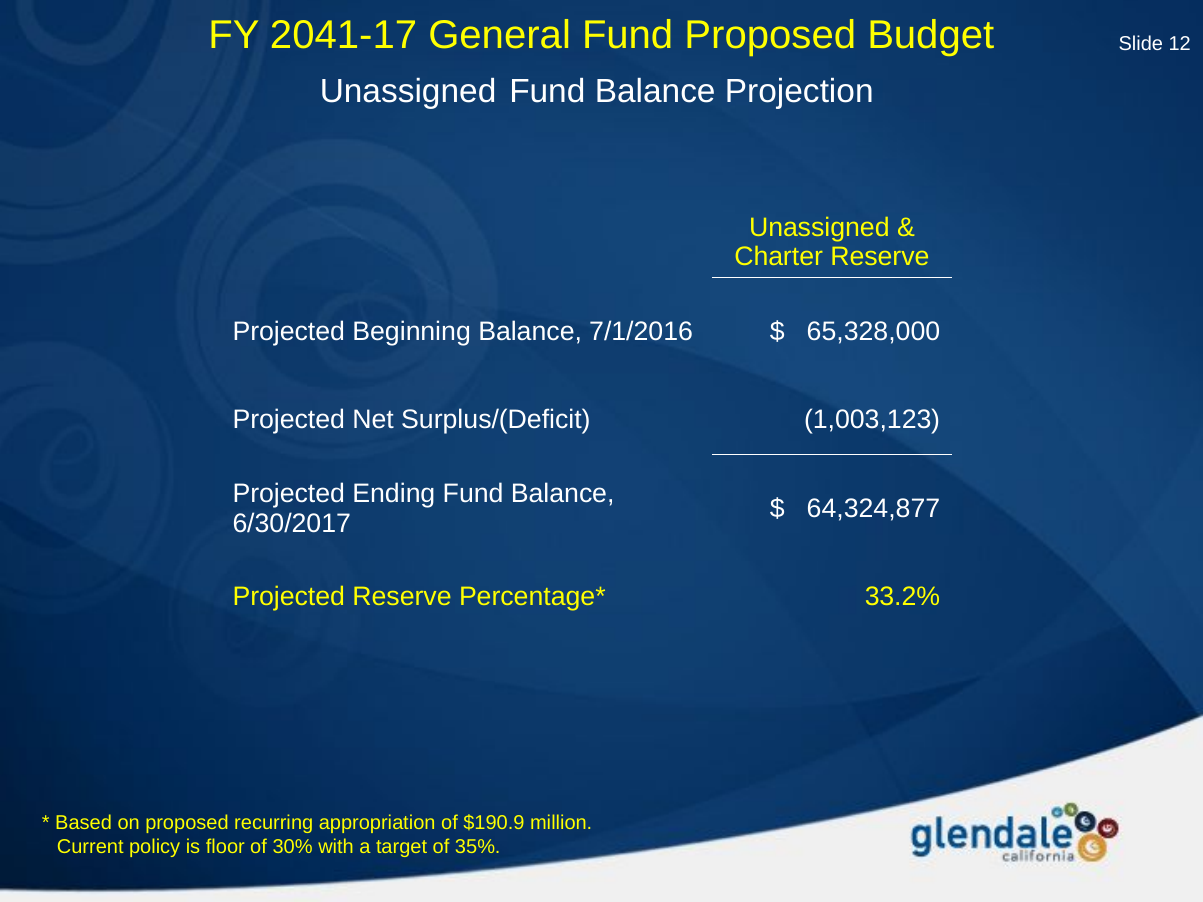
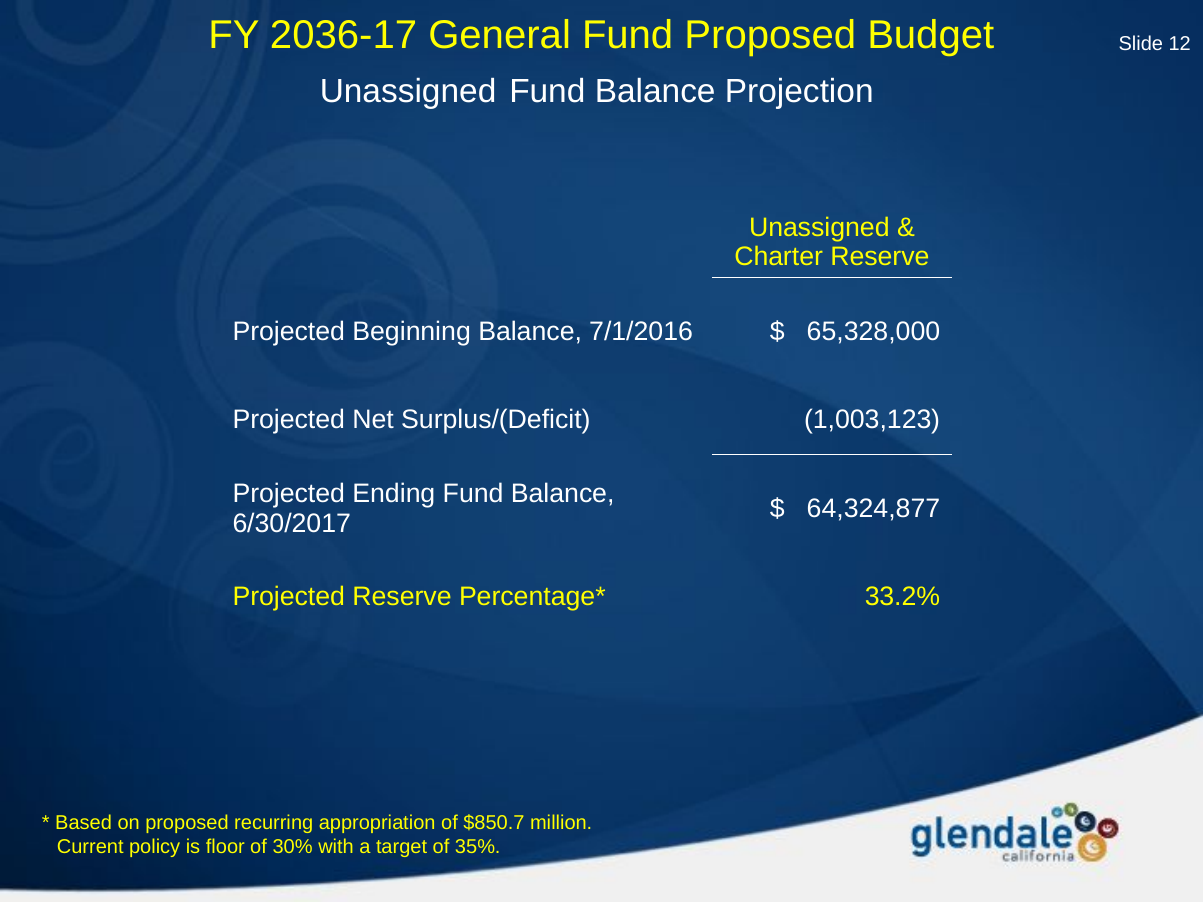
2041-17: 2041-17 -> 2036-17
$190.9: $190.9 -> $850.7
